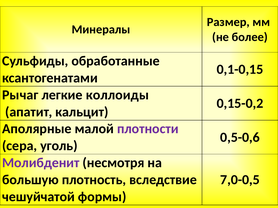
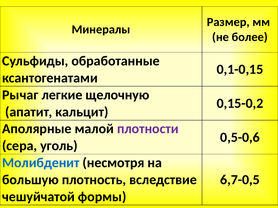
коллоиды: коллоиды -> щелочную
Молибденит colour: purple -> blue
7,0-0,5: 7,0-0,5 -> 6,7-0,5
